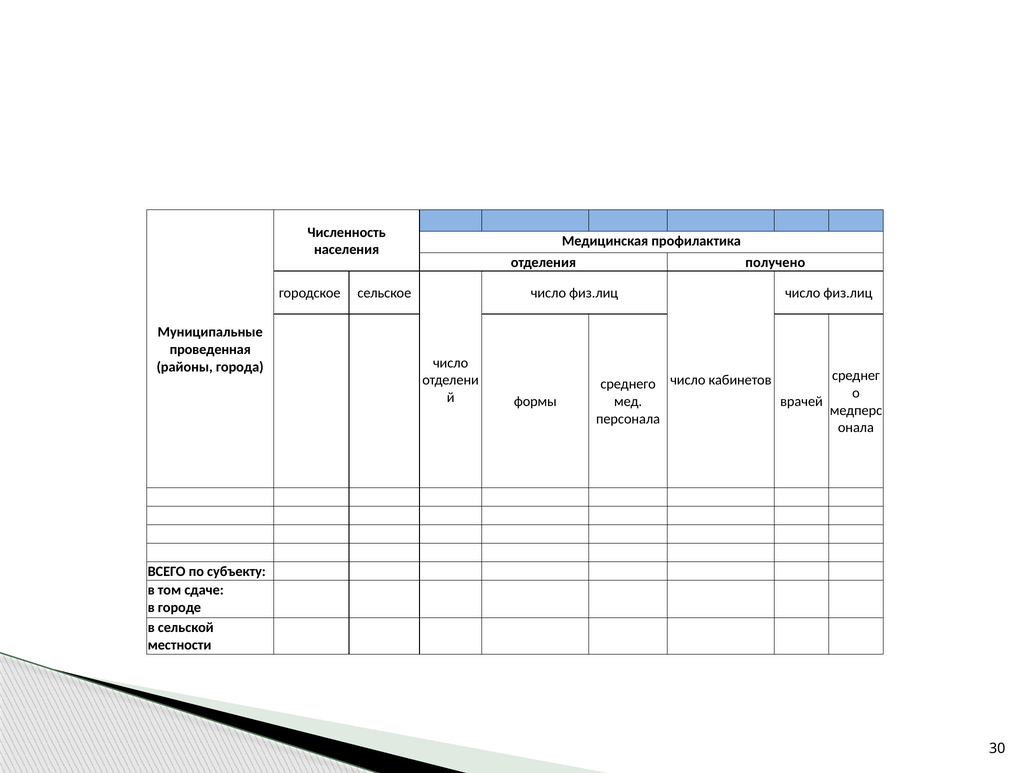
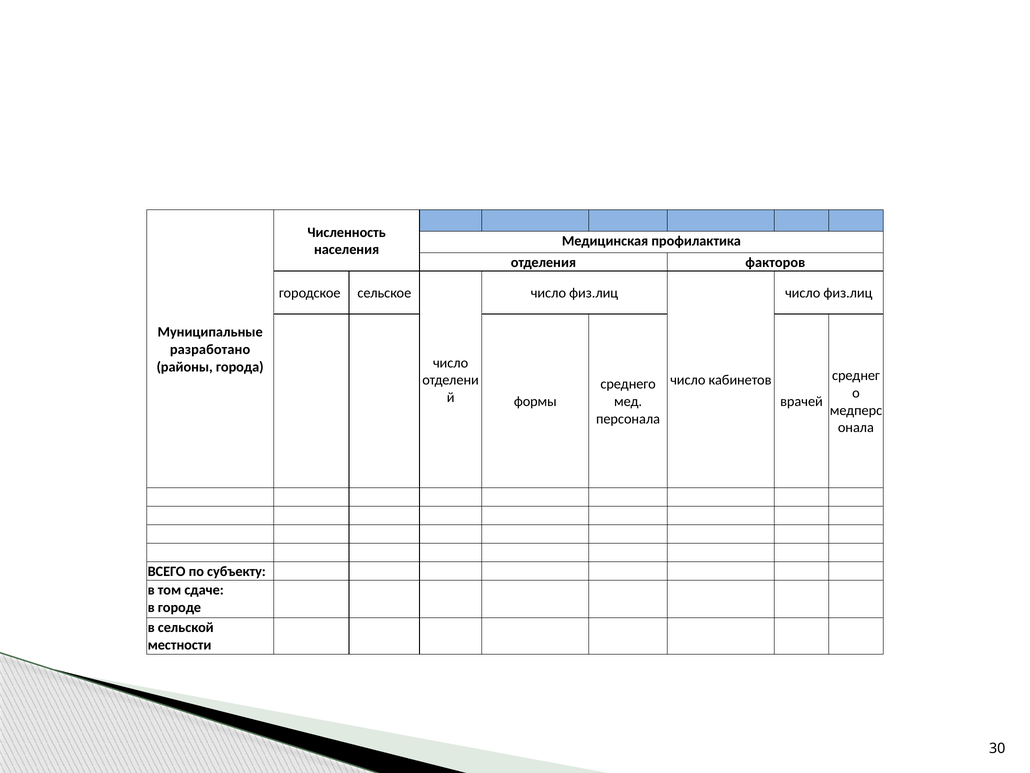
получено: получено -> факторов
проведенная: проведенная -> разработано
